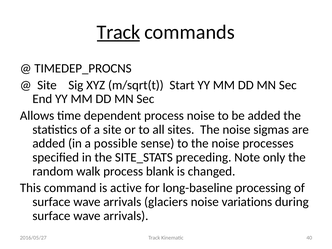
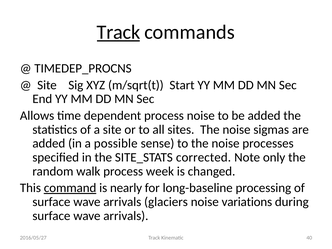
preceding: preceding -> corrected
blank: blank -> week
command underline: none -> present
active: active -> nearly
